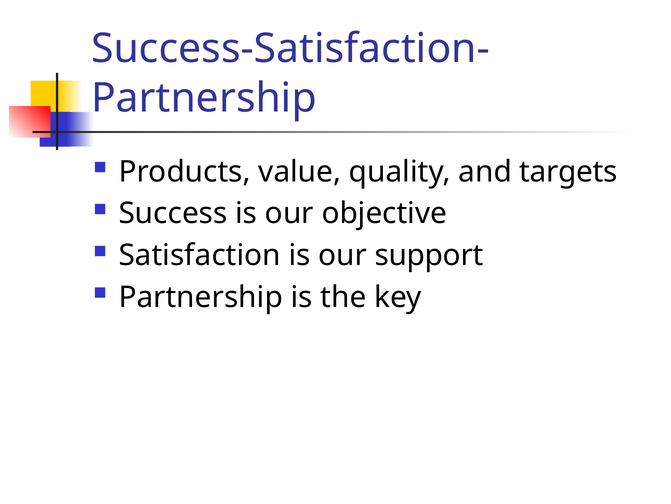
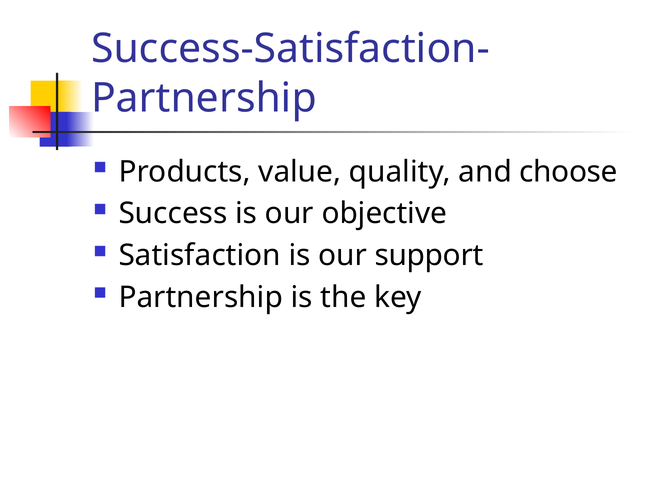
targets: targets -> choose
